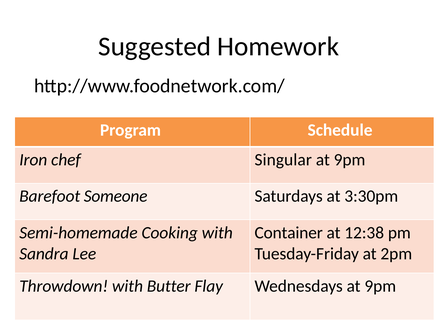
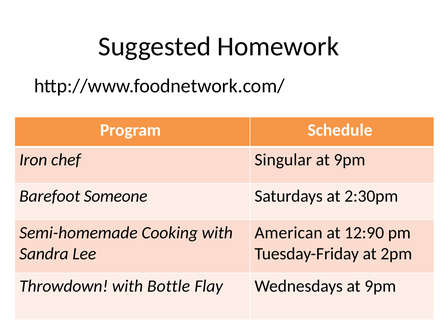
3:30pm: 3:30pm -> 2:30pm
Container: Container -> American
12:38: 12:38 -> 12:90
Butter: Butter -> Bottle
